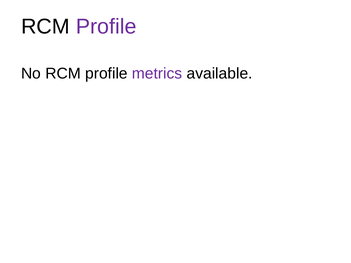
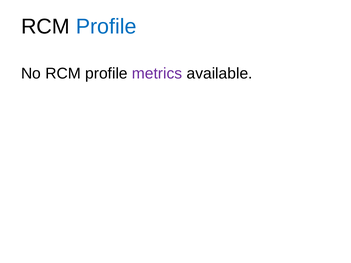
Profile at (106, 27) colour: purple -> blue
